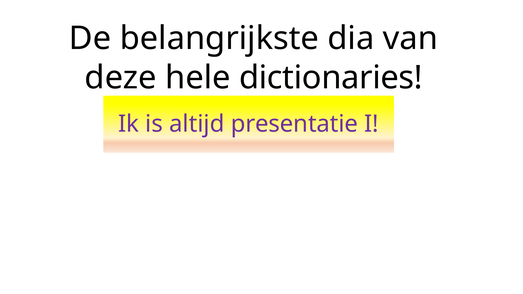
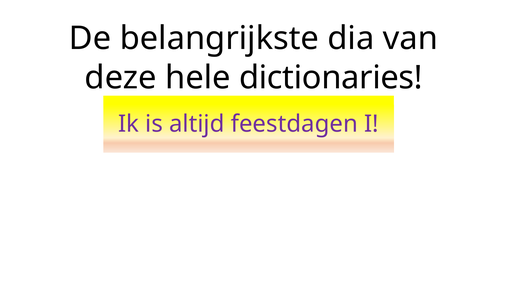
presentatie: presentatie -> feestdagen
